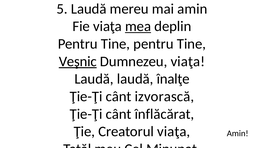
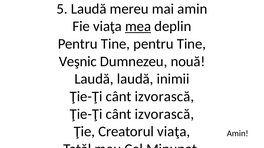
Veşnic underline: present -> none
Dumnezeu viaţa: viaţa -> nouă
înalţe: înalţe -> inimii
înflăcărat at (164, 114): înflăcărat -> izvorască
